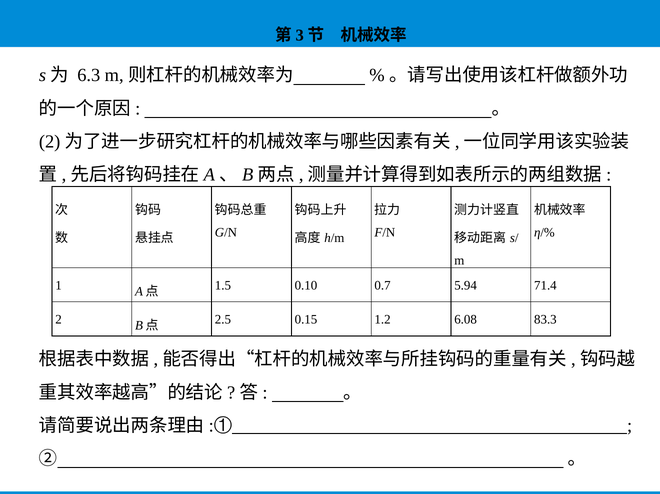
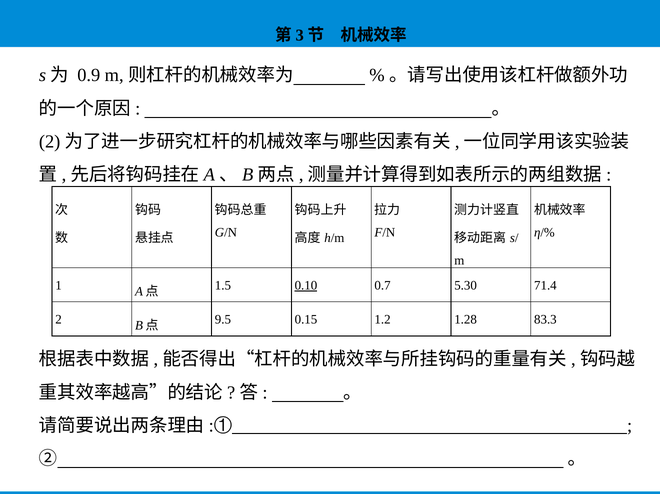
6.3: 6.3 -> 0.9
0.10 underline: none -> present
5.94: 5.94 -> 5.30
2.5: 2.5 -> 9.5
6.08: 6.08 -> 1.28
